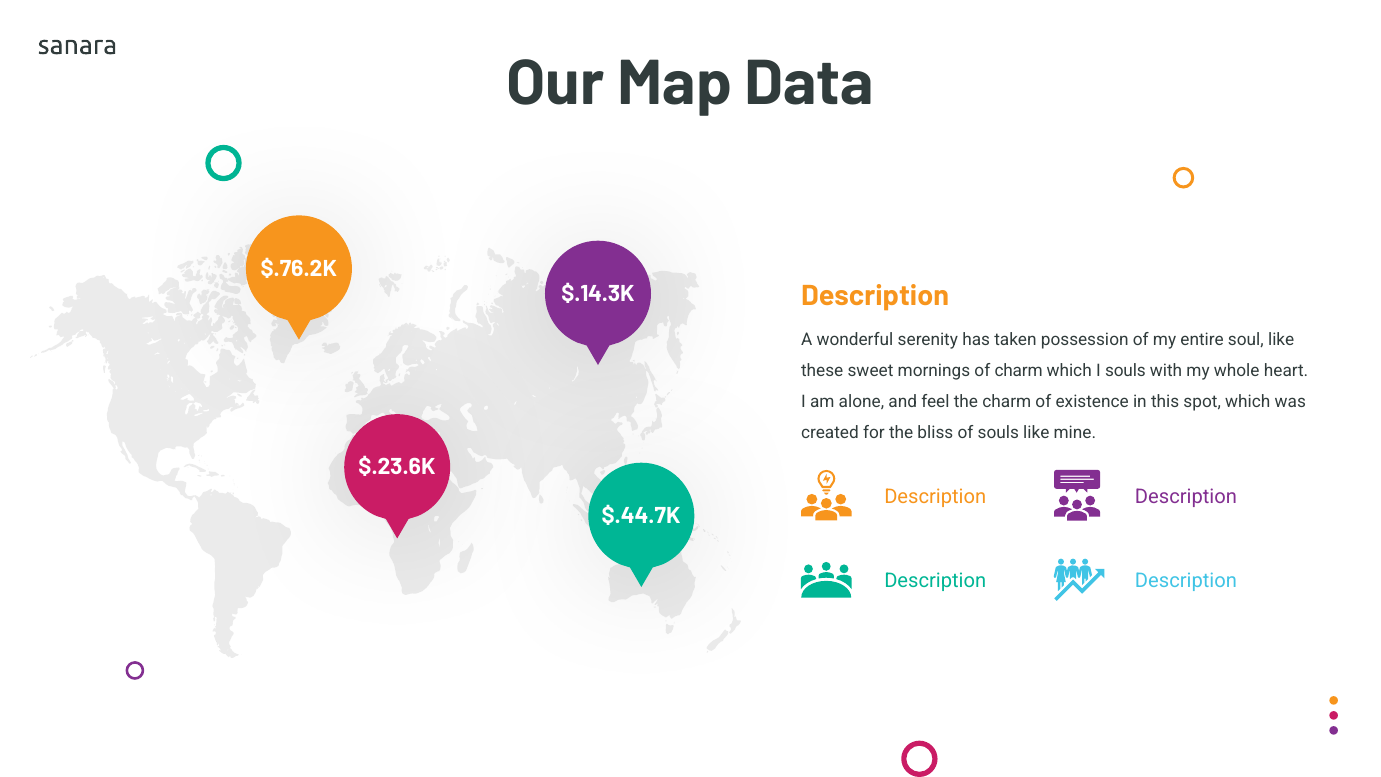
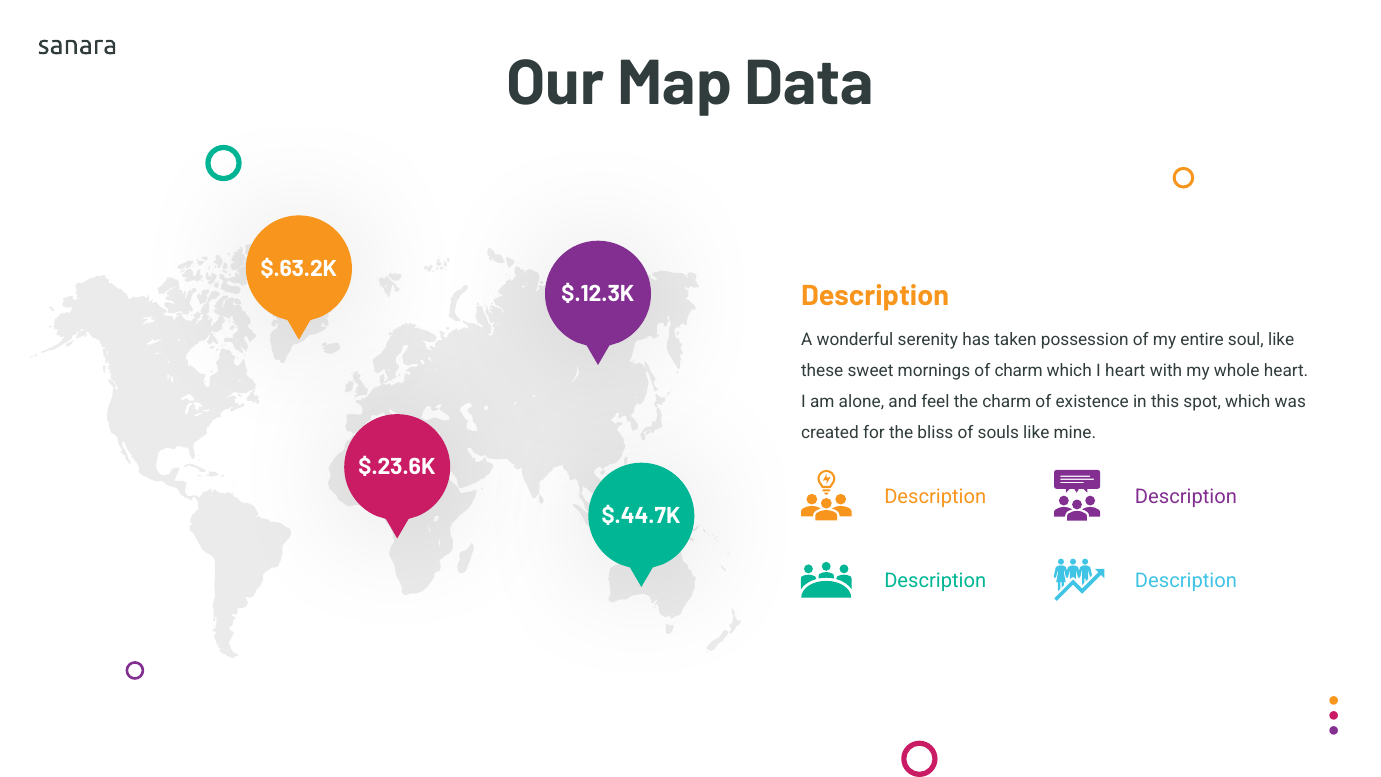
$.76.2K: $.76.2K -> $.63.2K
$.14.3K: $.14.3K -> $.12.3K
I souls: souls -> heart
